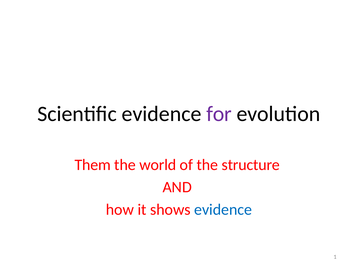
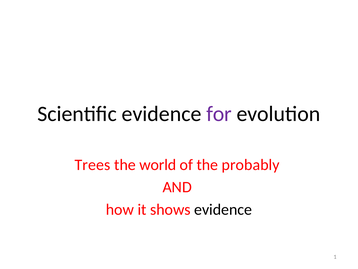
Them: Them -> Trees
structure: structure -> probably
evidence at (223, 209) colour: blue -> black
